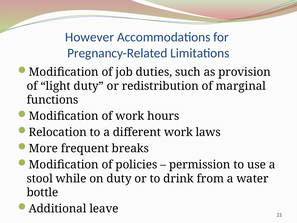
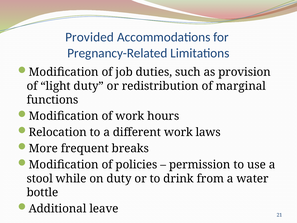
However: However -> Provided
